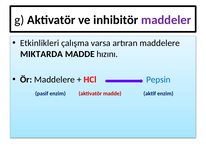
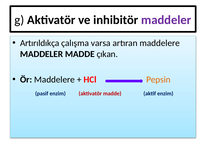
Etkinlikleri: Etkinlikleri -> Artırıldıkça
MIKTARDA at (42, 54): MIKTARDA -> MADDELER
hızını: hızını -> çıkan
Pepsin colour: blue -> orange
